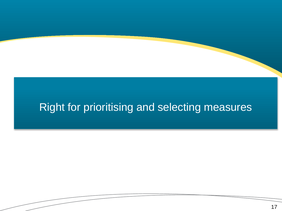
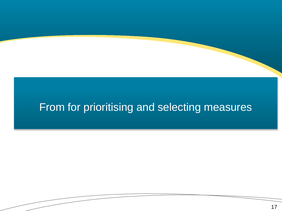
Right: Right -> From
